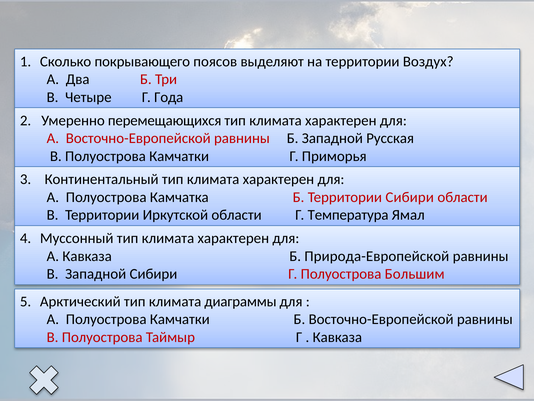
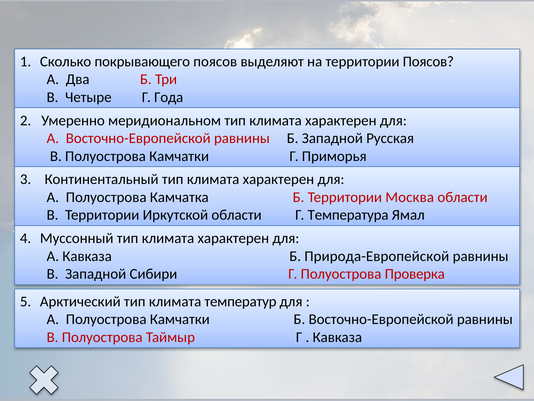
территории Воздух: Воздух -> Поясов
перемещающихся: перемещающихся -> меридиональном
Территории Сибири: Сибири -> Москва
Большим: Большим -> Проверка
диаграммы: диаграммы -> температур
